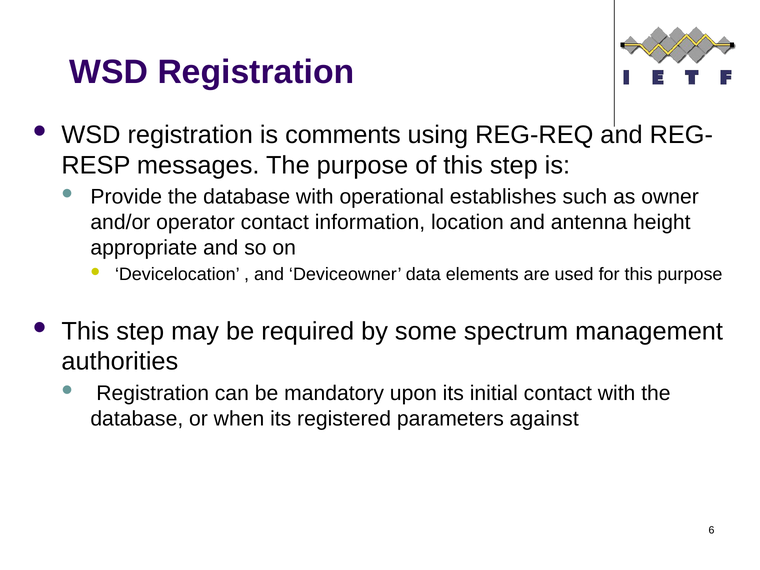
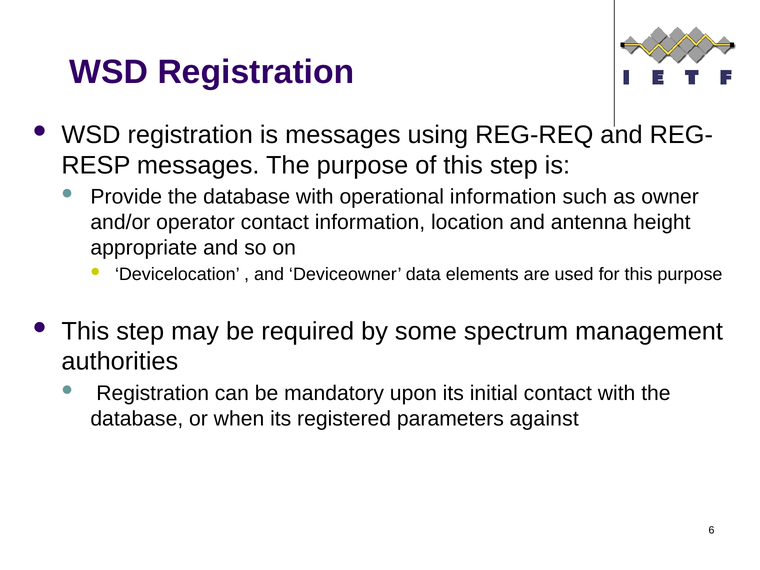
is comments: comments -> messages
operational establishes: establishes -> information
